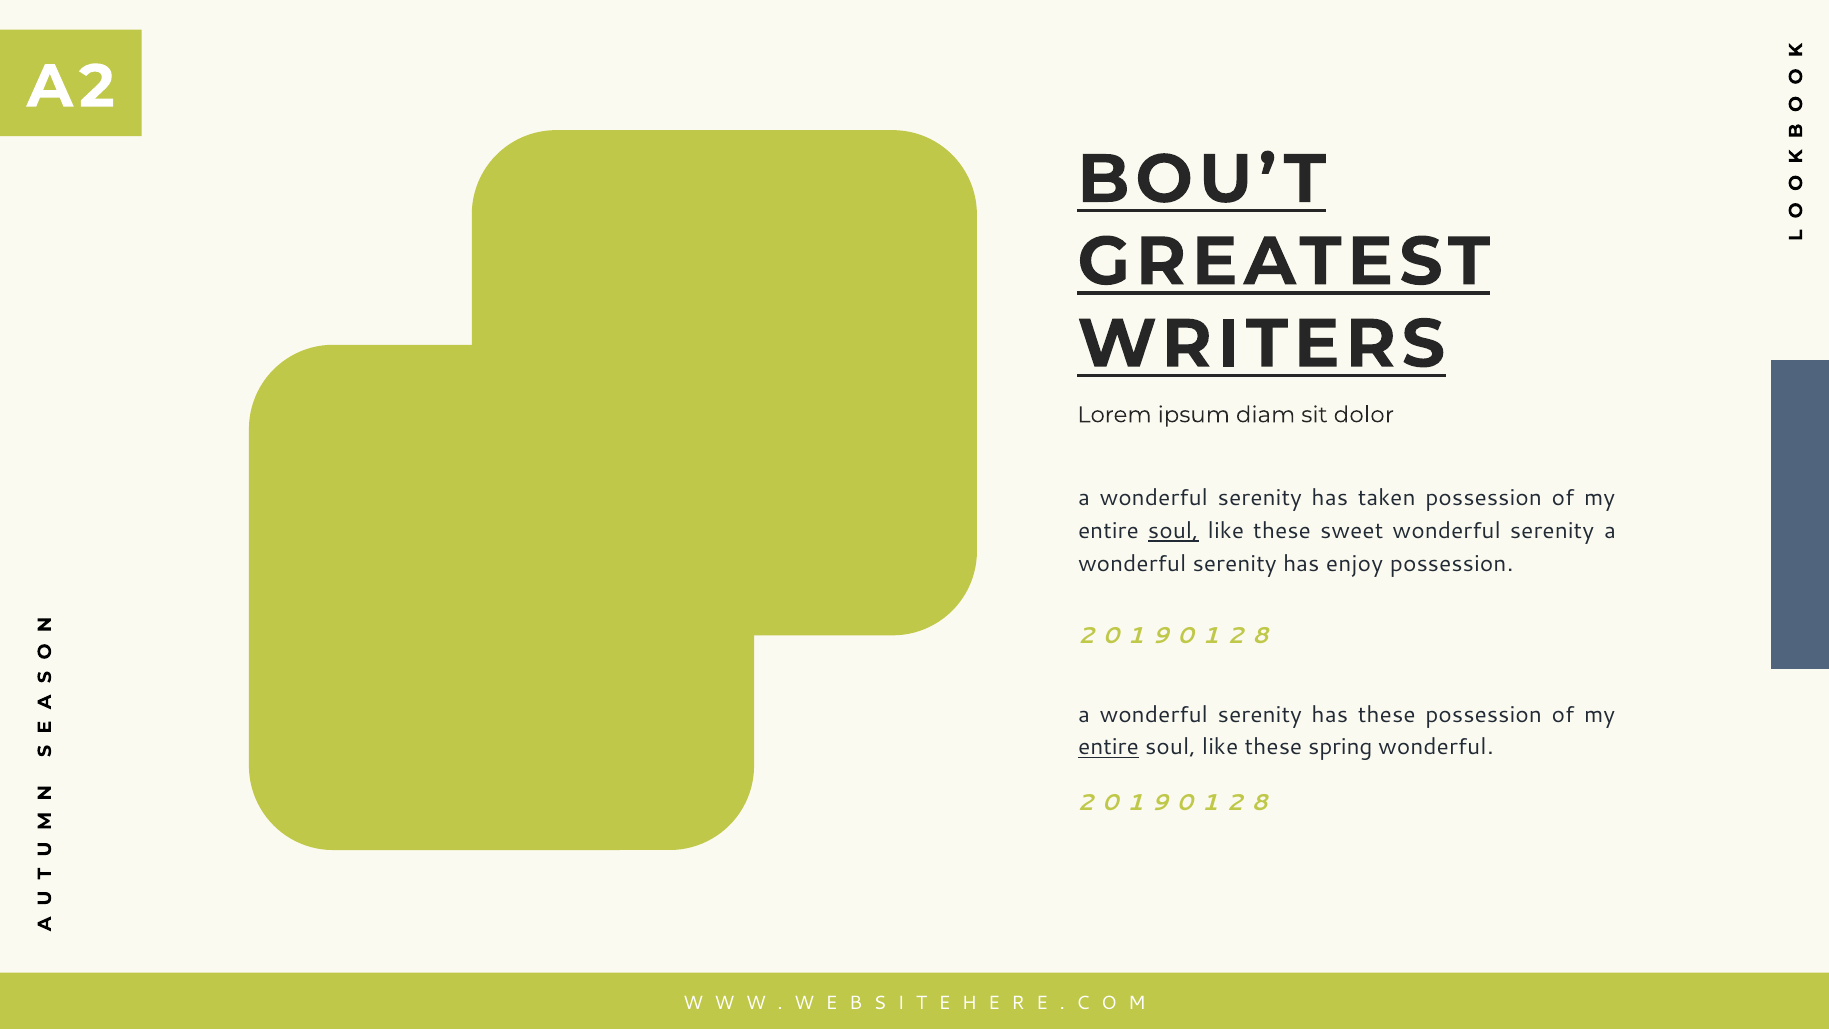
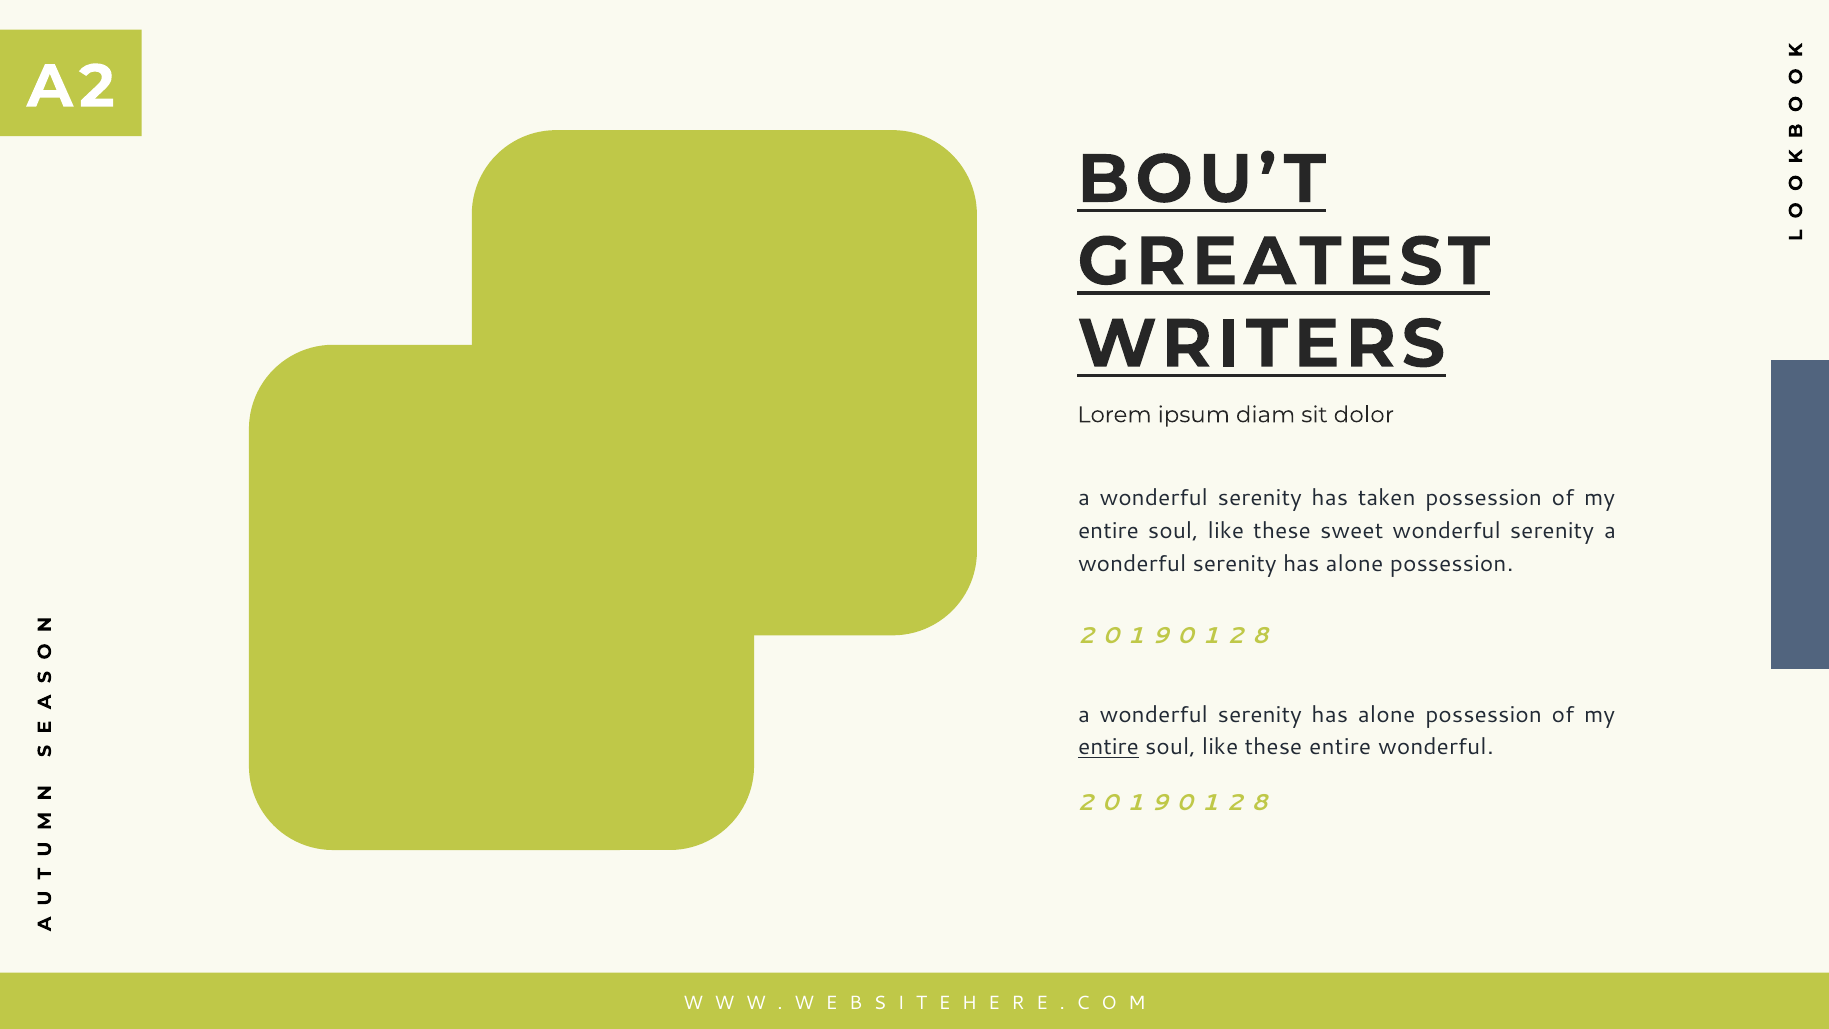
soul at (1173, 531) underline: present -> none
enjoy at (1354, 564): enjoy -> alone
these at (1387, 714): these -> alone
these spring: spring -> entire
